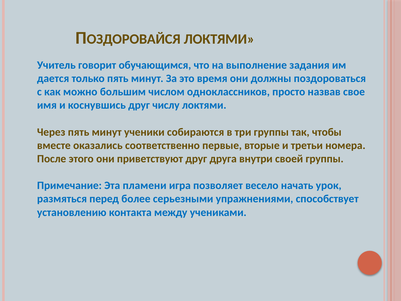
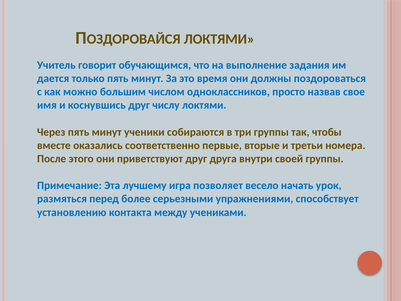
пламени: пламени -> лучшему
